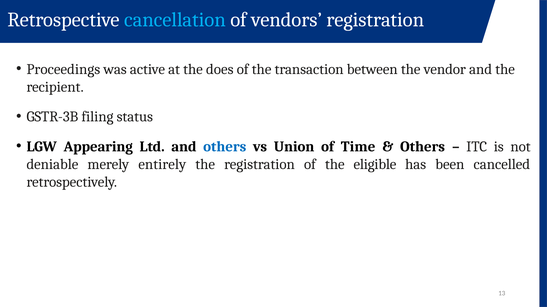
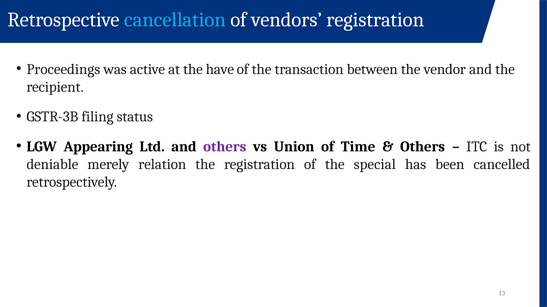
does: does -> have
others at (225, 147) colour: blue -> purple
entirely: entirely -> relation
eligible: eligible -> special
